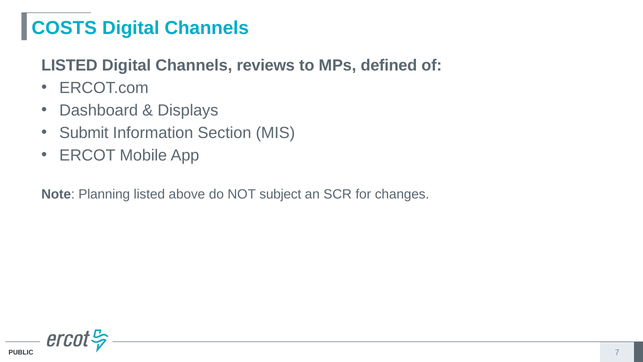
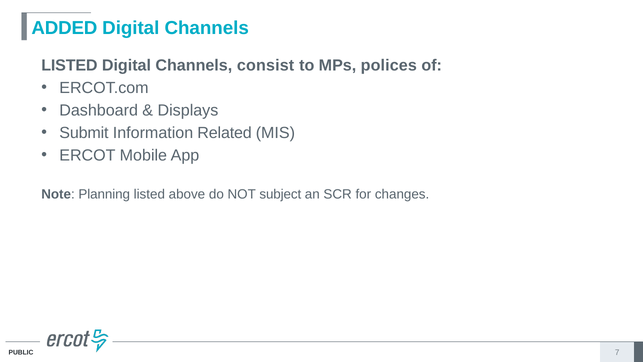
COSTS: COSTS -> ADDED
reviews: reviews -> consist
defined: defined -> polices
Section: Section -> Related
